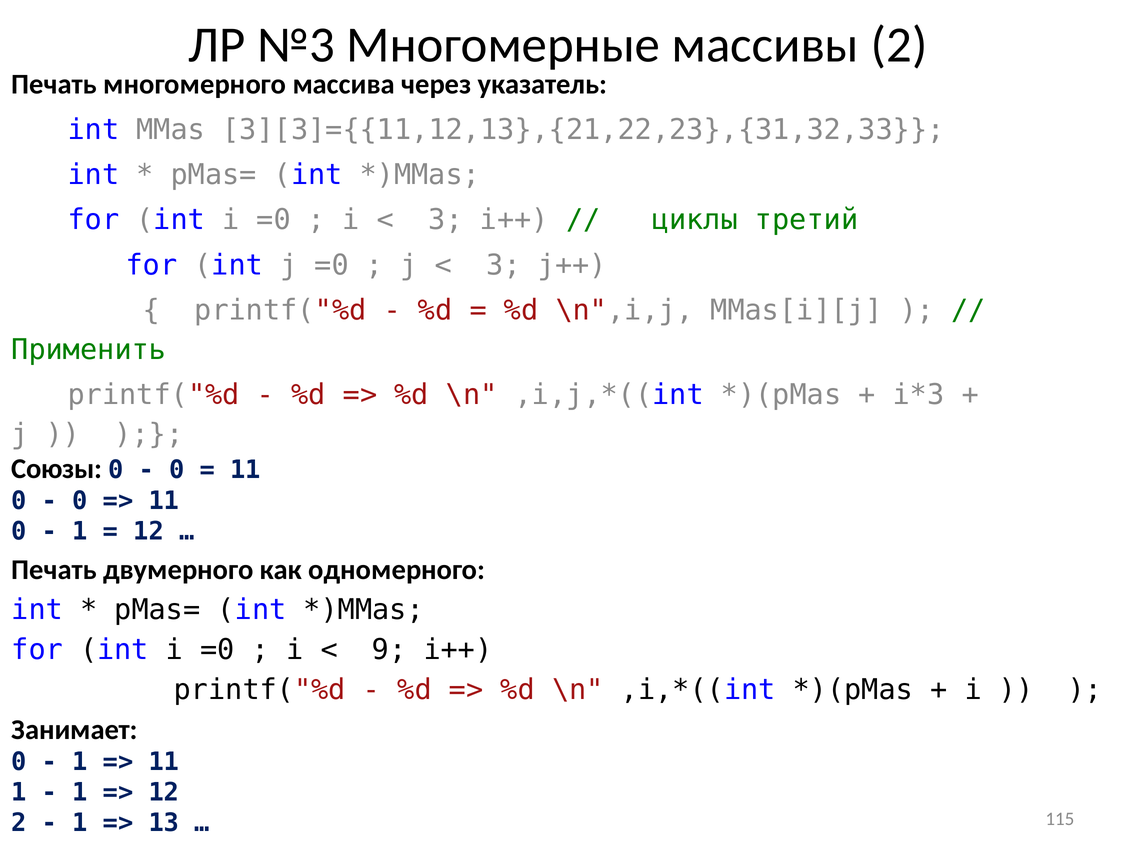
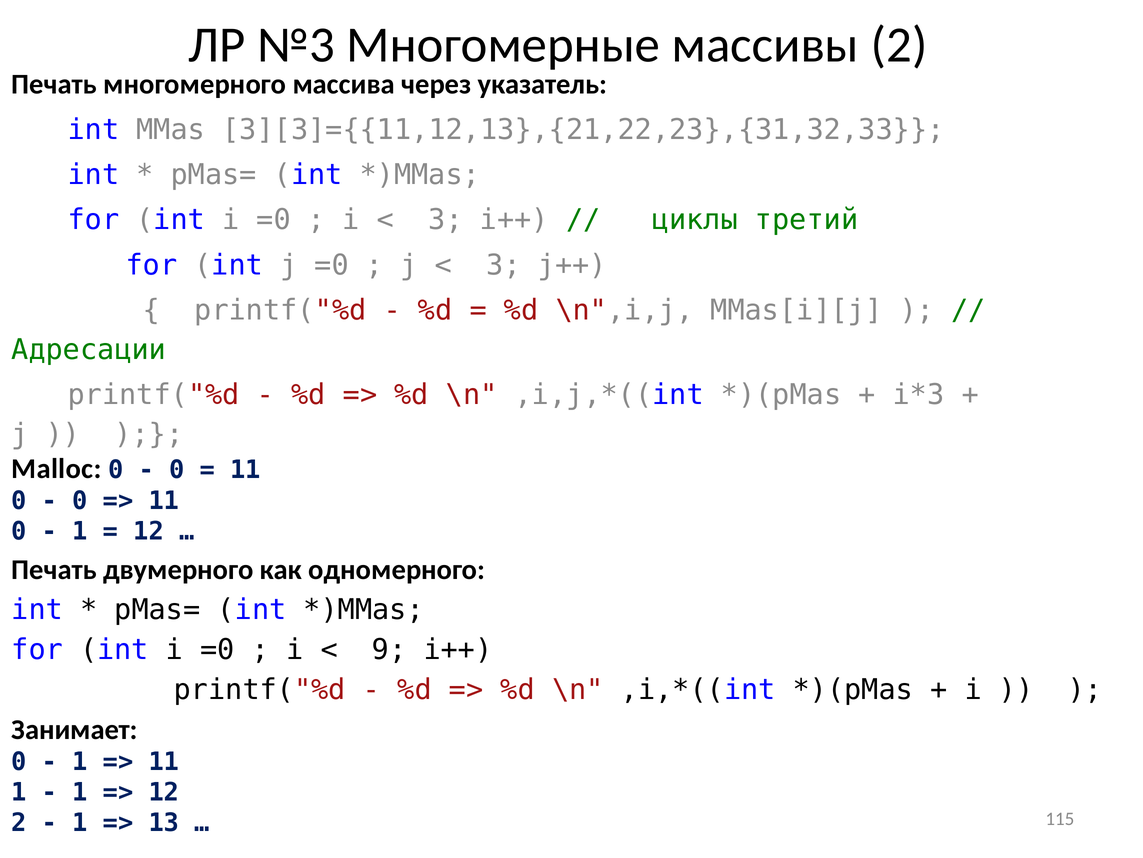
Применить: Применить -> Адресации
Союзы: Союзы -> Malloc
